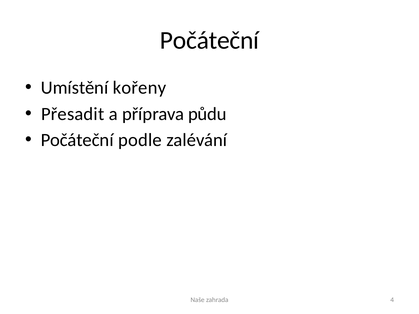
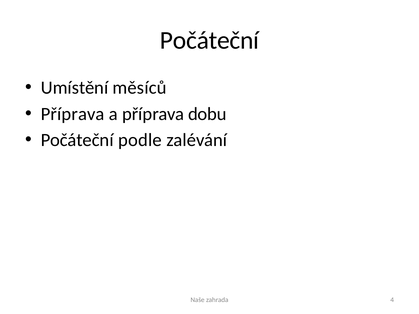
kořeny: kořeny -> měsíců
Přesadit at (73, 114): Přesadit -> Příprava
půdu: půdu -> dobu
